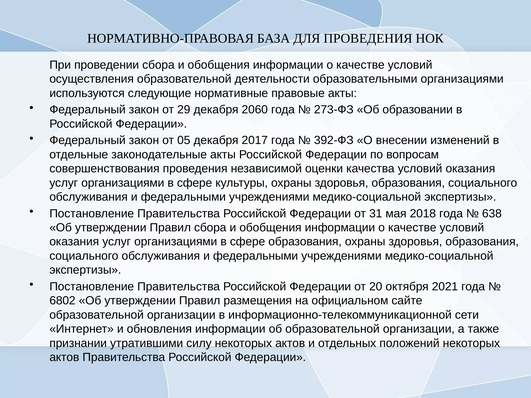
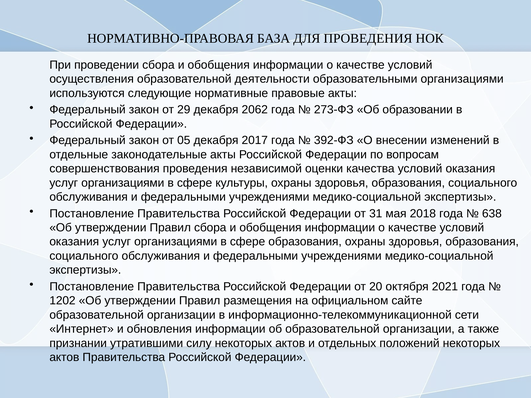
2060: 2060 -> 2062
6802: 6802 -> 1202
